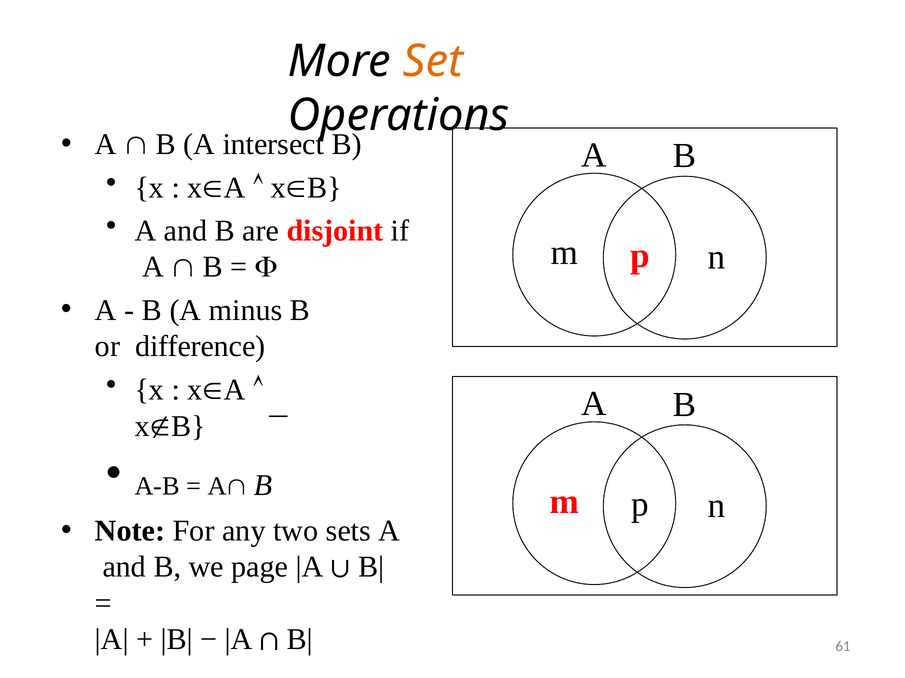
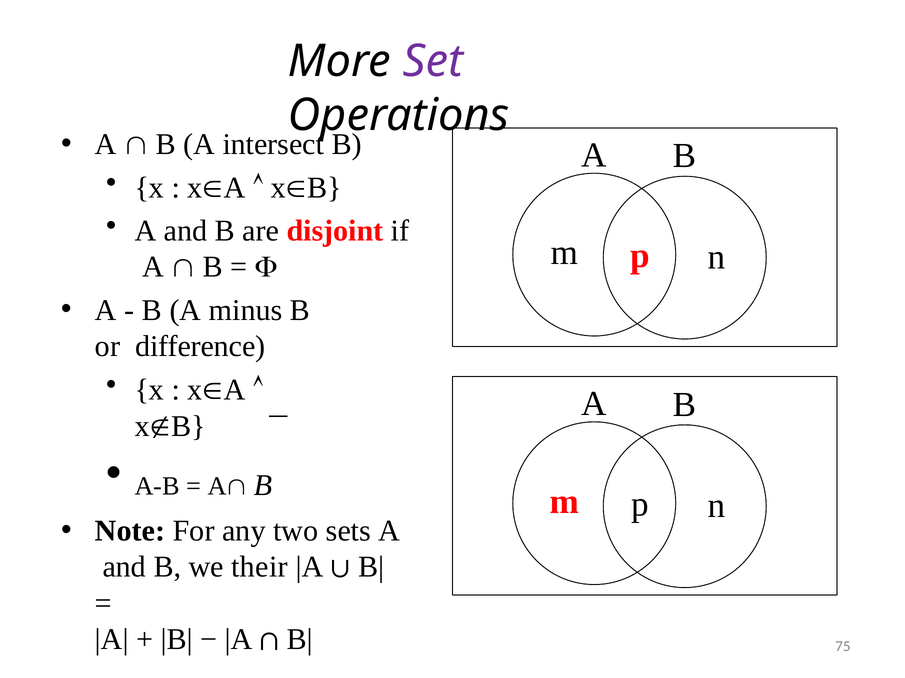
Set colour: orange -> purple
page: page -> their
61: 61 -> 75
